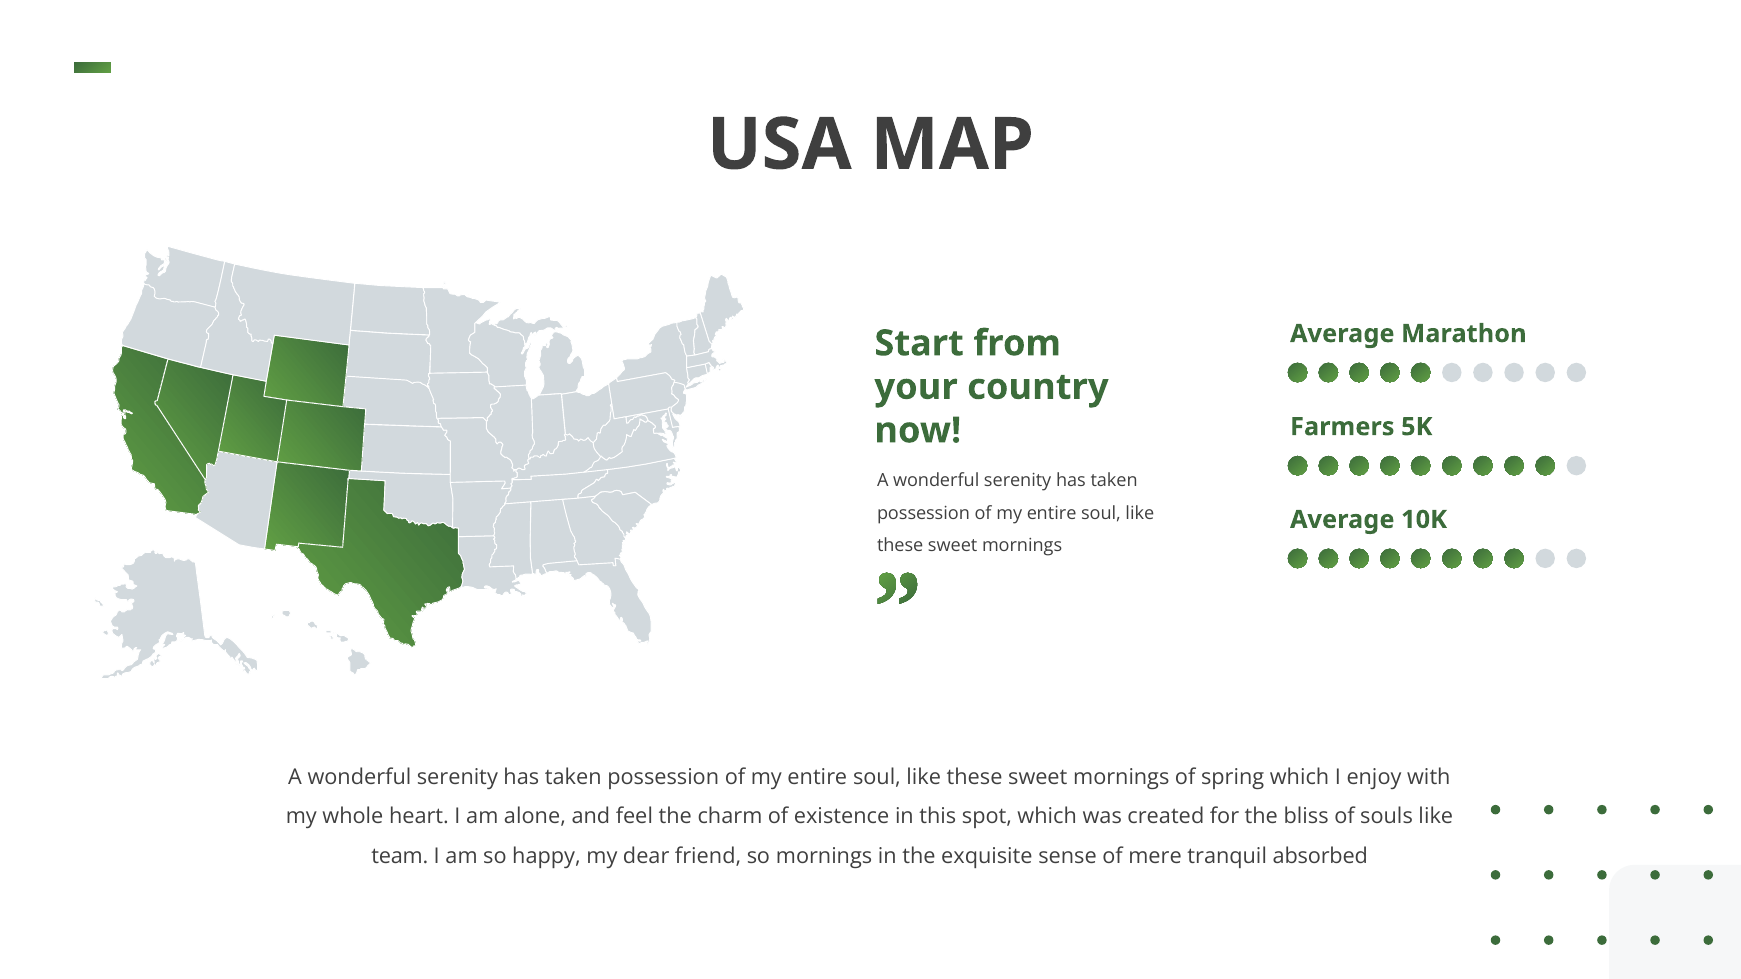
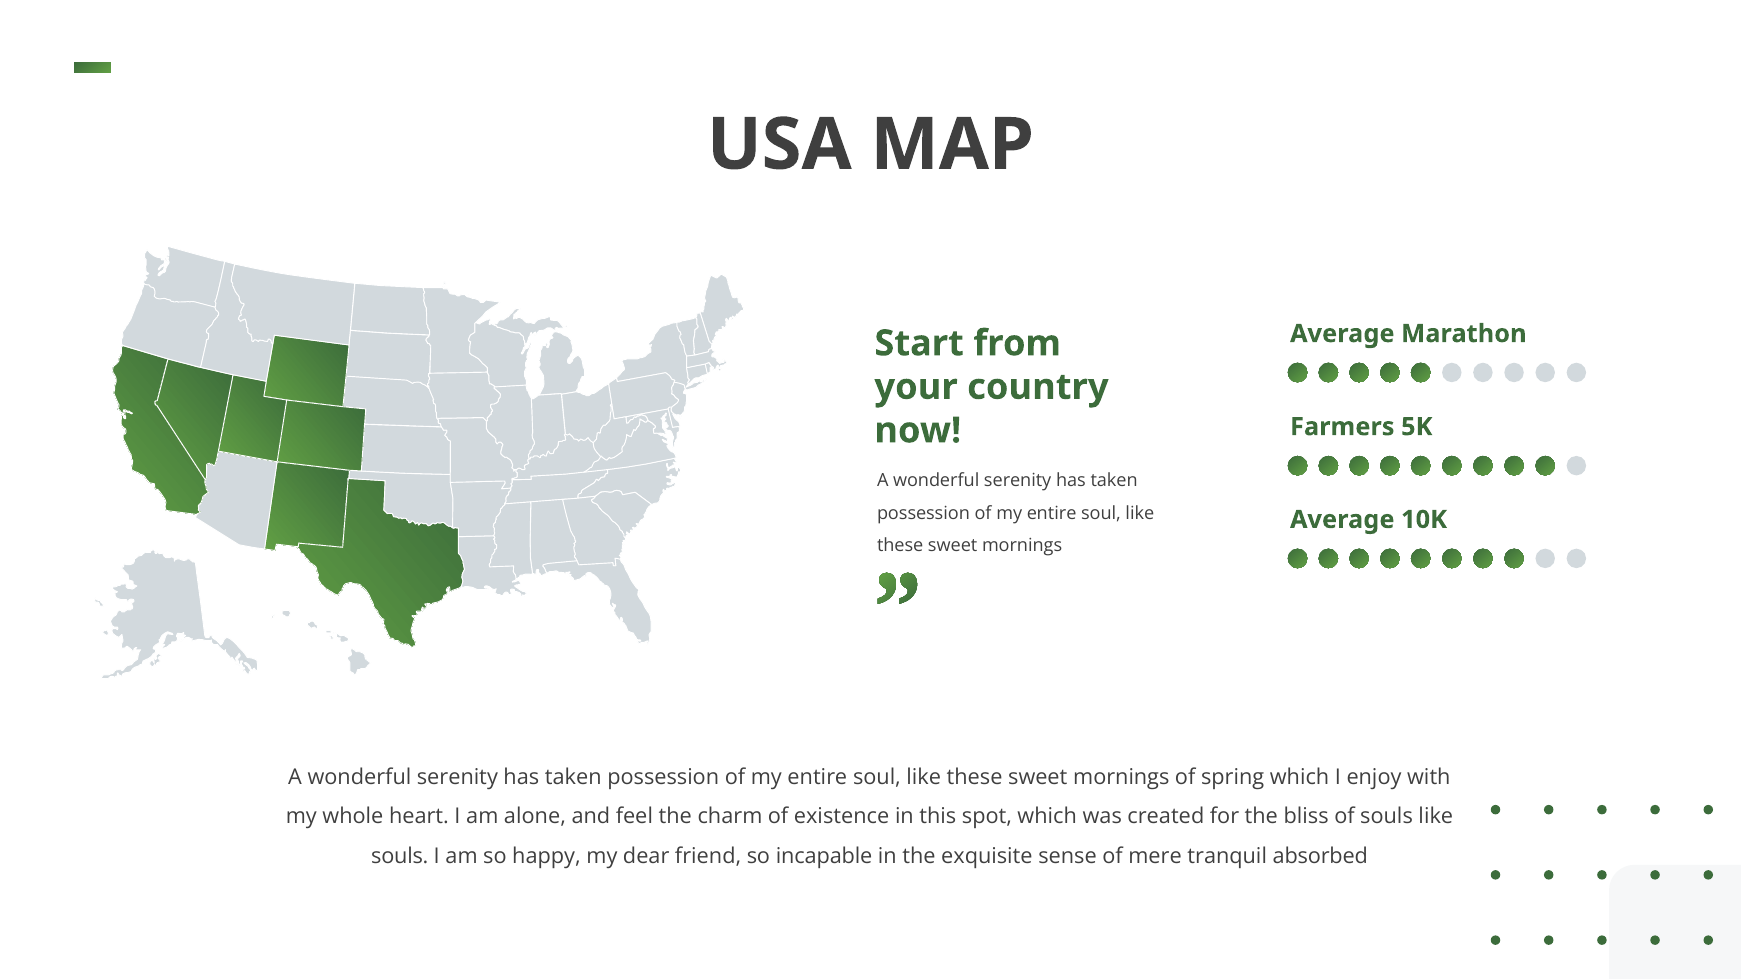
team at (400, 856): team -> souls
so mornings: mornings -> incapable
